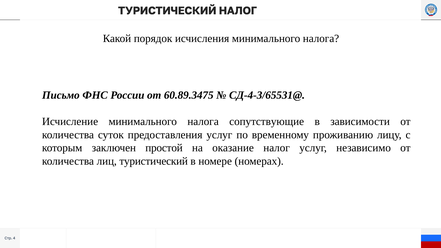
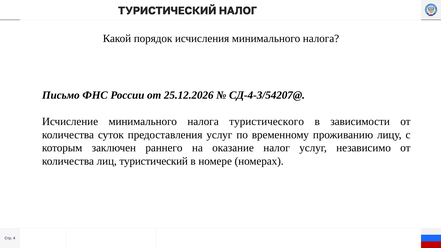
60.89.3475: 60.89.3475 -> 25.12.2026
СД-4-3/65531@: СД-4-3/65531@ -> СД-4-3/54207@
сопутствующие: сопутствующие -> туристического
простой: простой -> раннего
